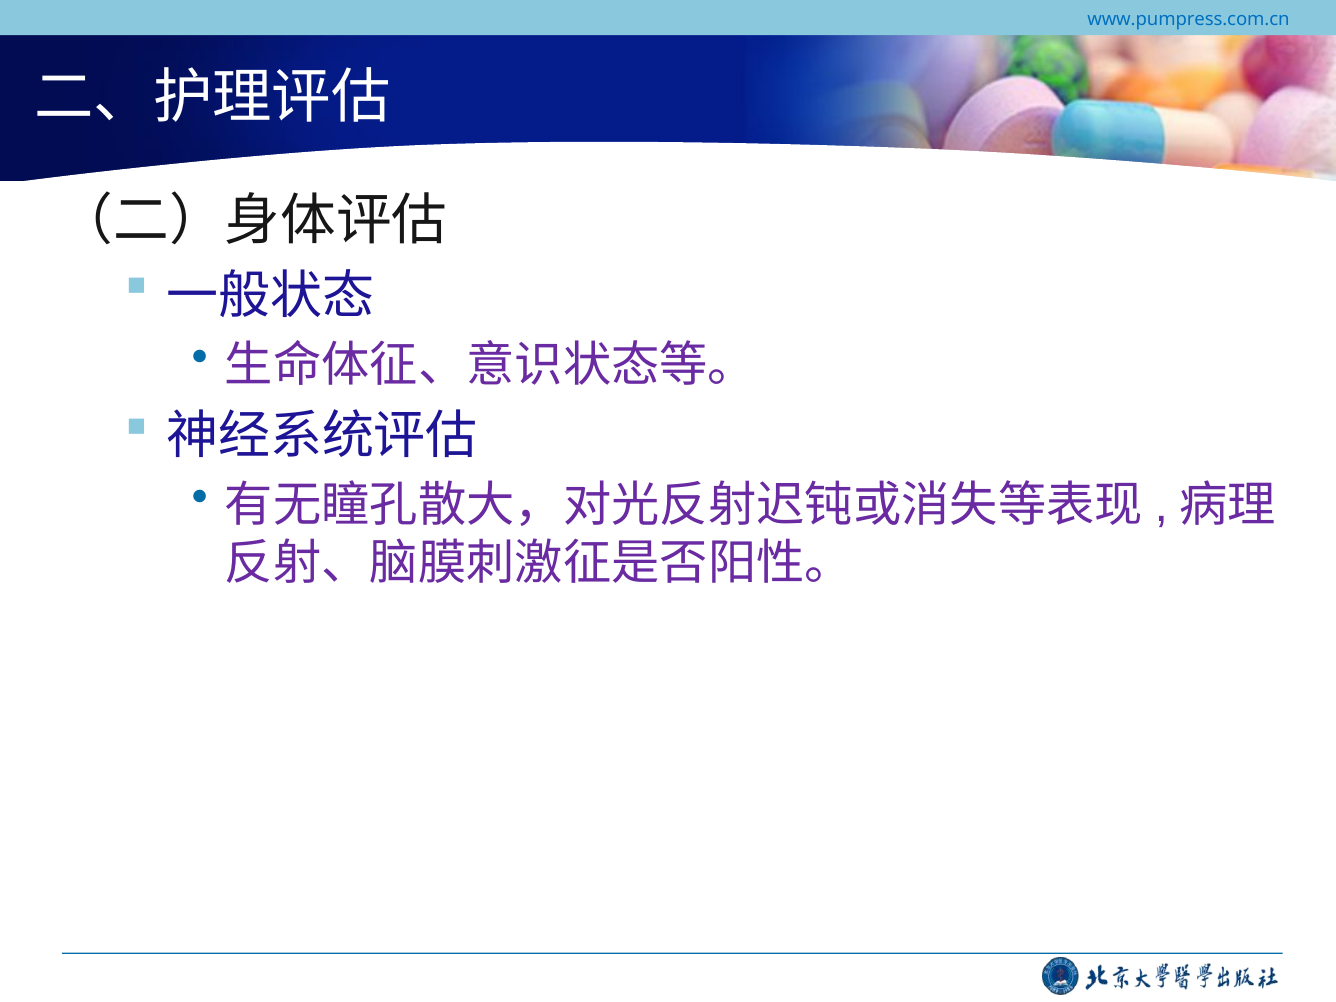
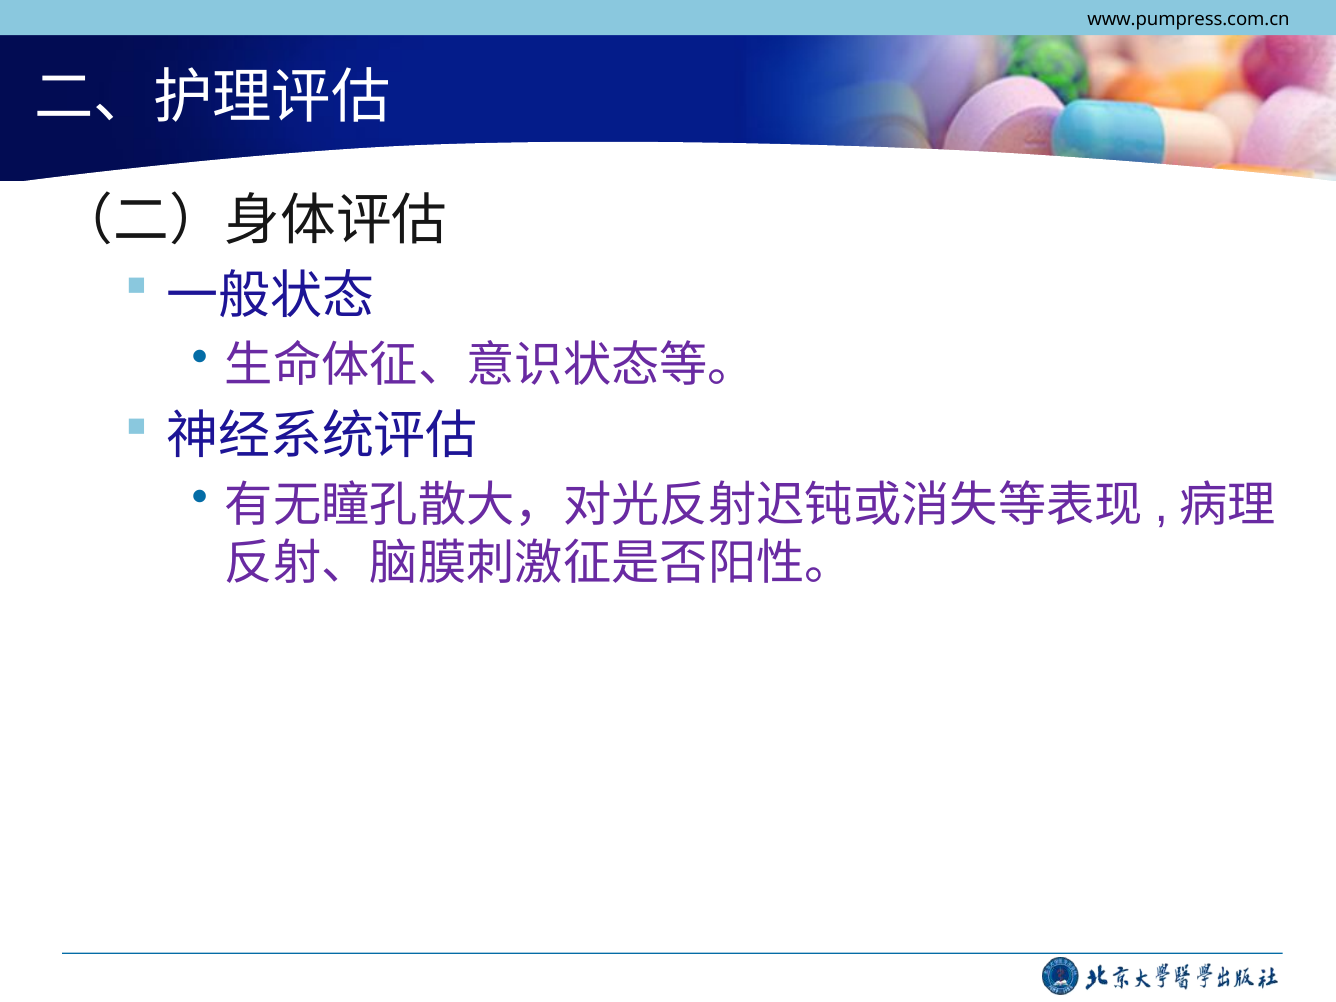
www.pumpress.com.cn colour: blue -> black
